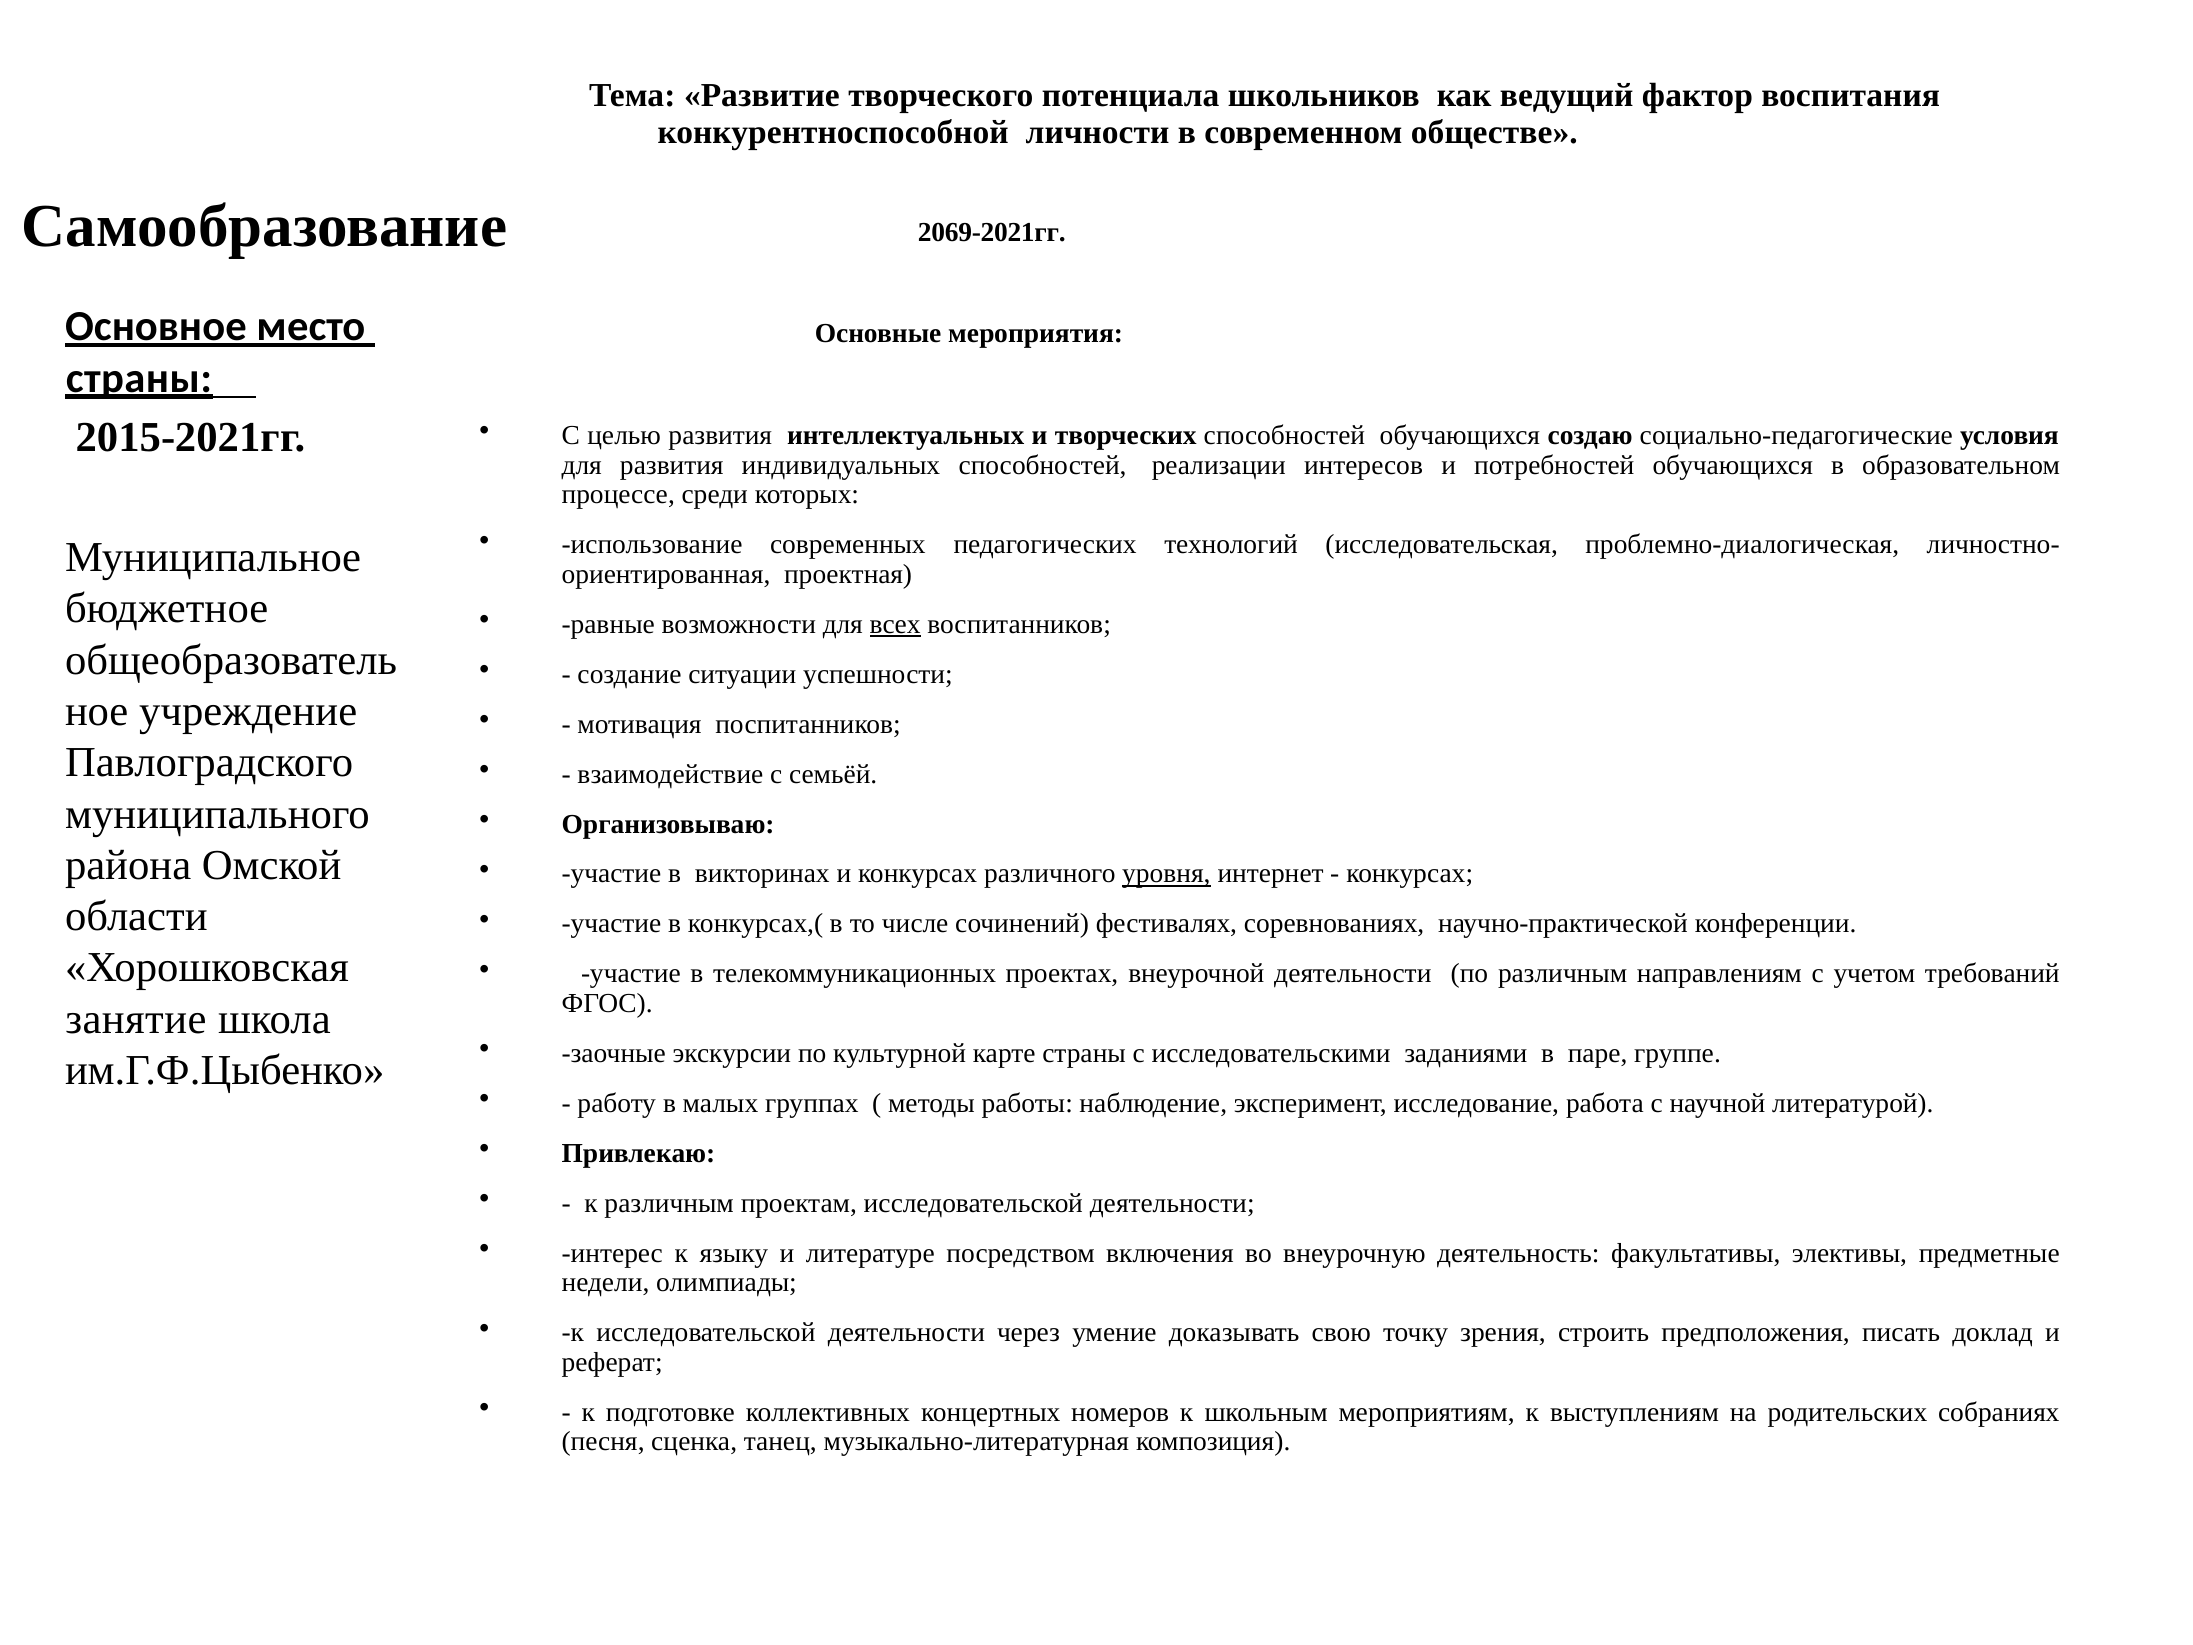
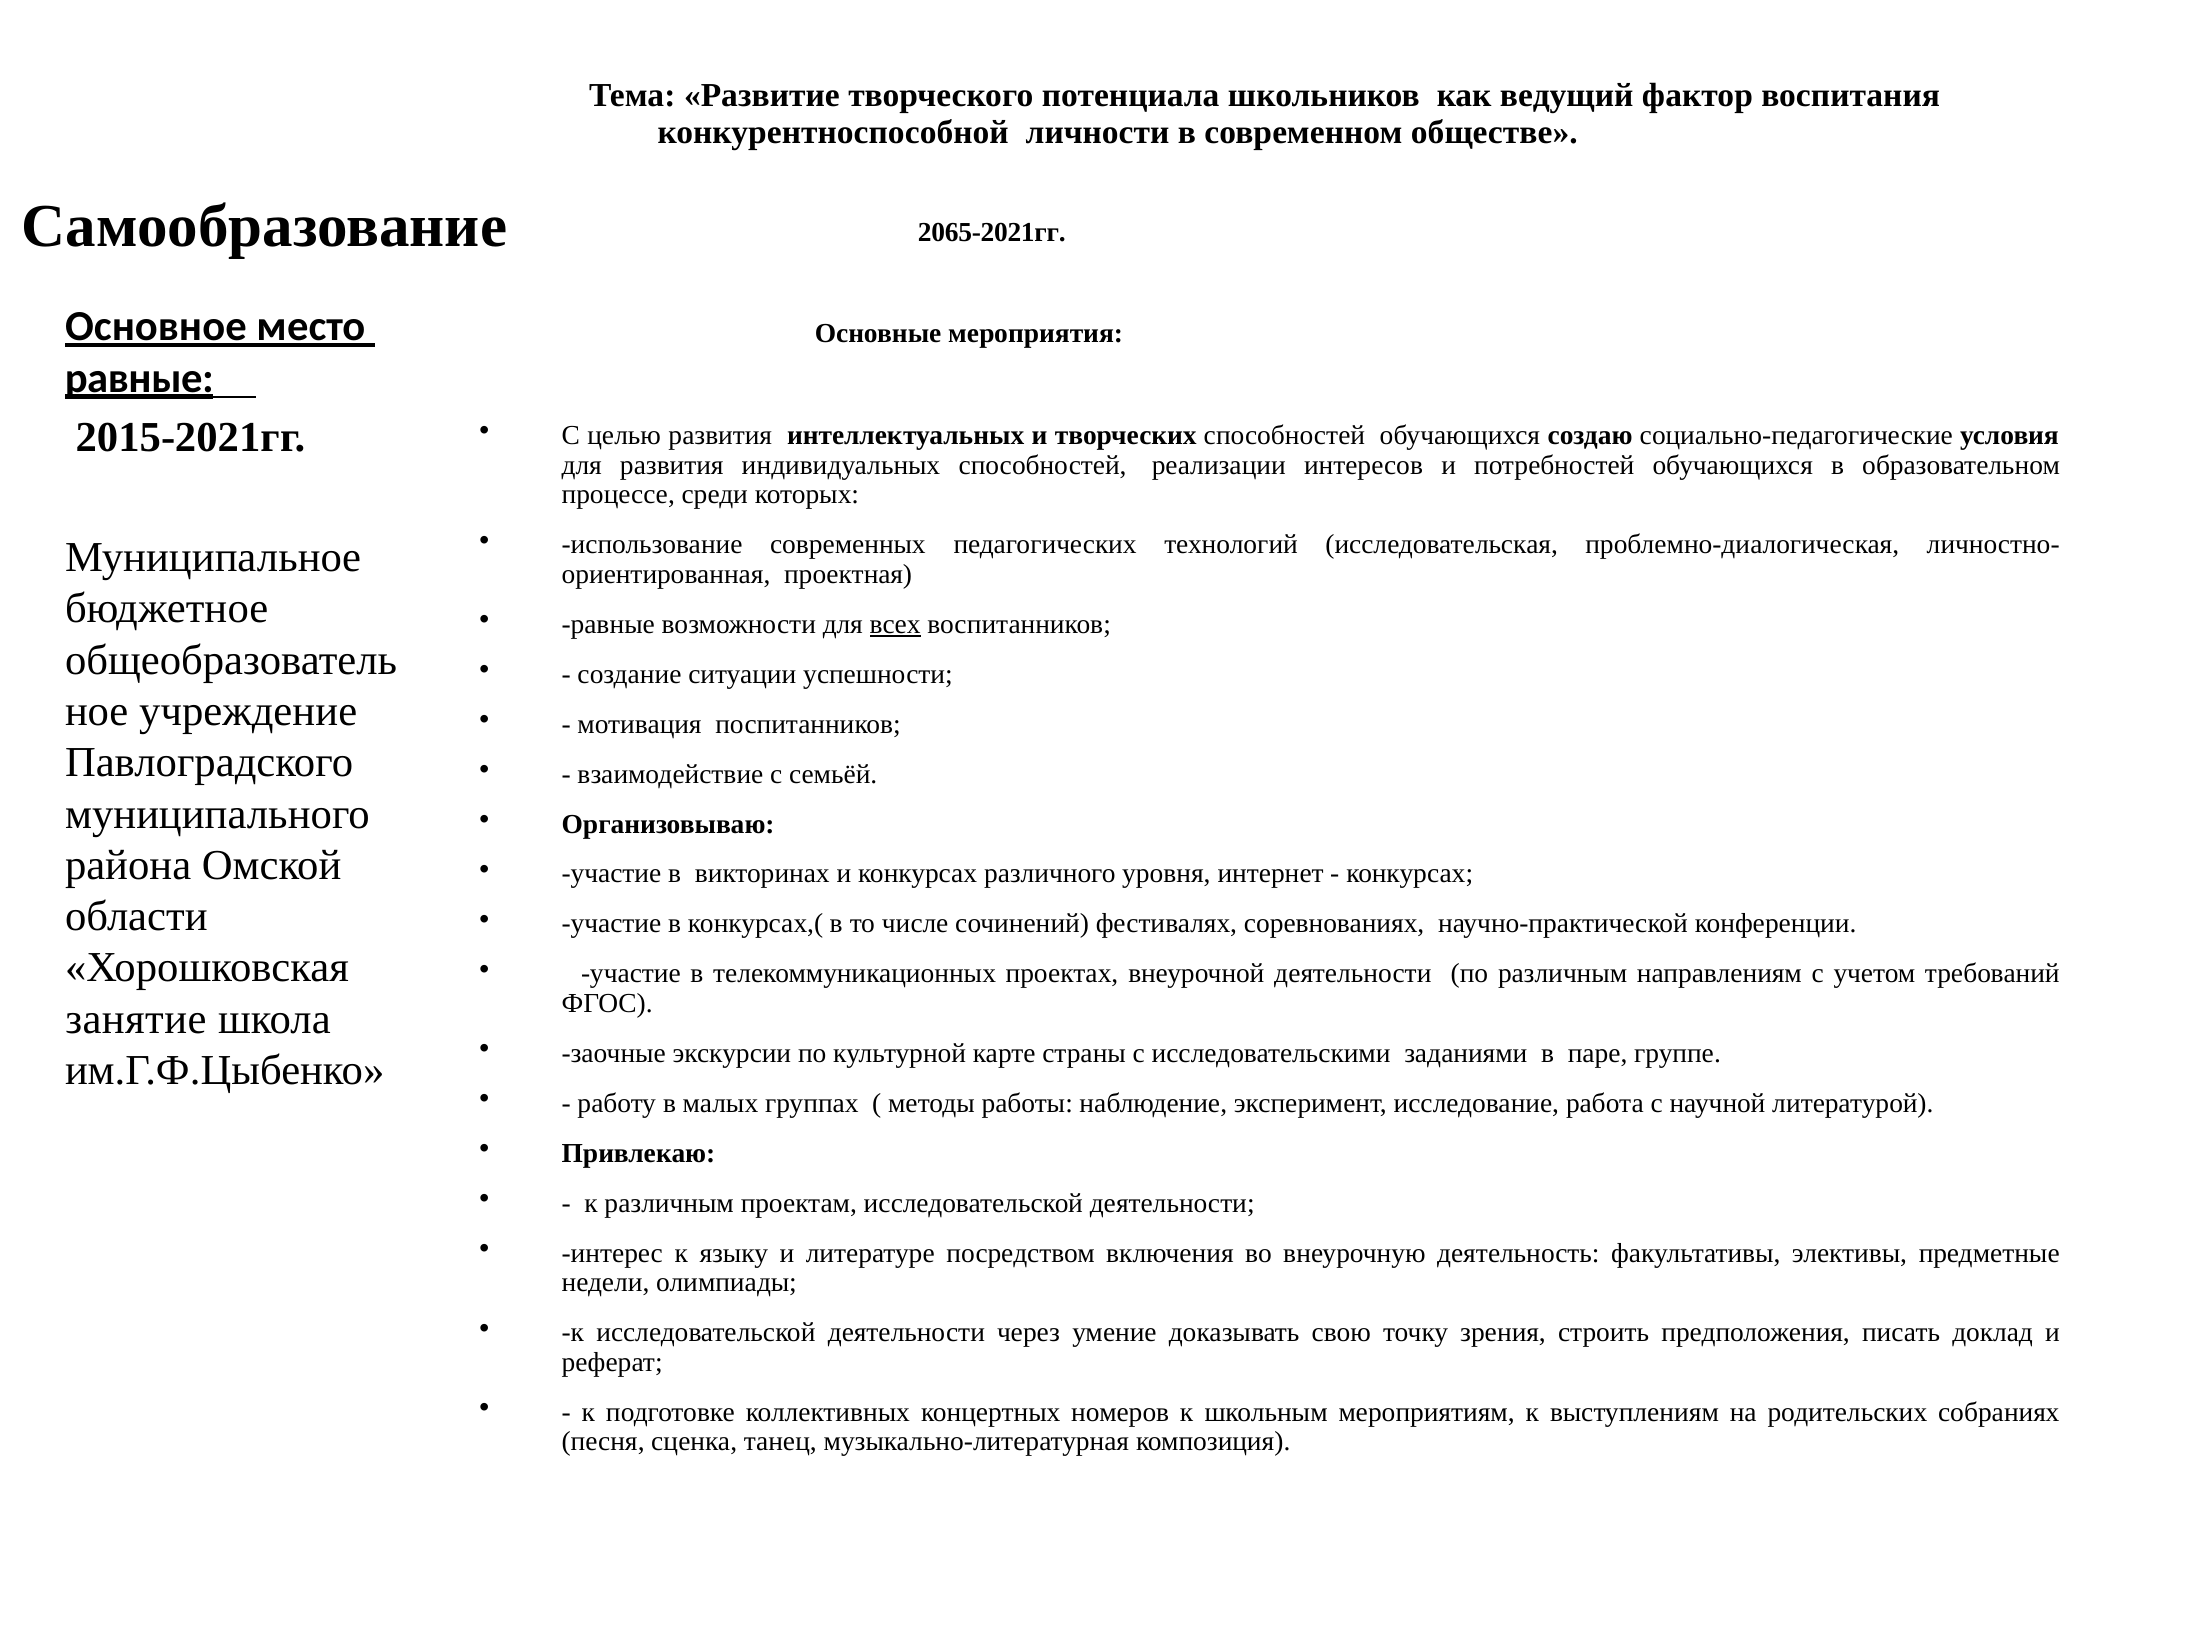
2069-2021гг: 2069-2021гг -> 2065-2021гг
страны at (139, 378): страны -> равные
уровня underline: present -> none
